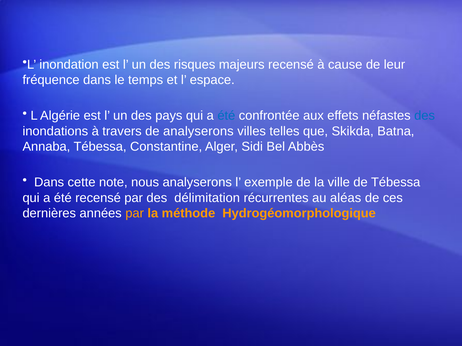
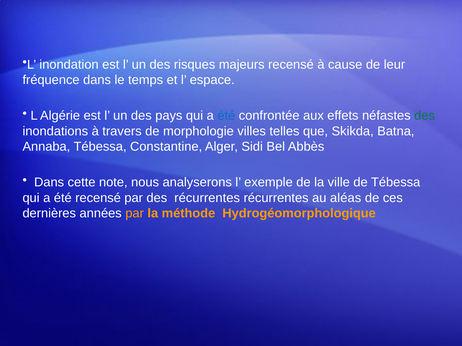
des at (425, 116) colour: blue -> green
de analyserons: analyserons -> morphologie
des délimitation: délimitation -> récurrentes
